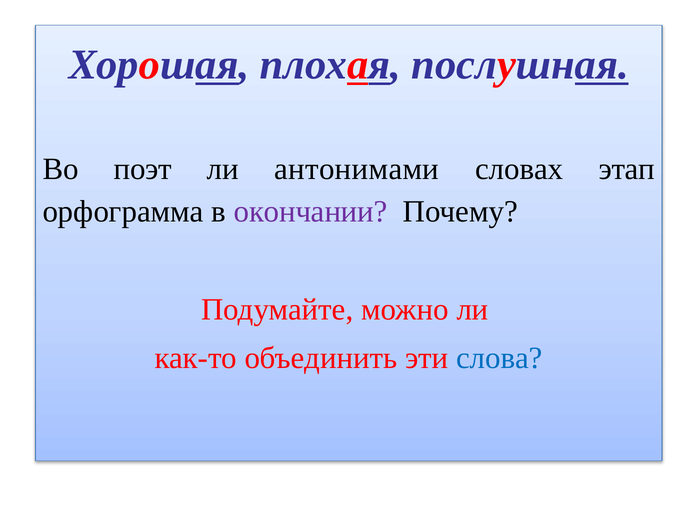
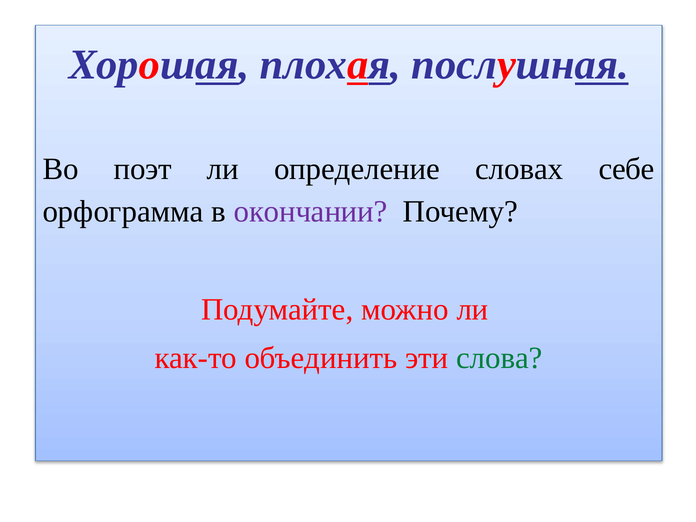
антонимами: антонимами -> определение
этап: этап -> себе
слова colour: blue -> green
